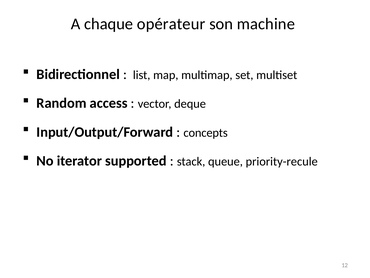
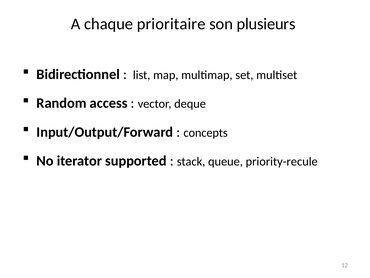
opérateur: opérateur -> prioritaire
machine: machine -> plusieurs
